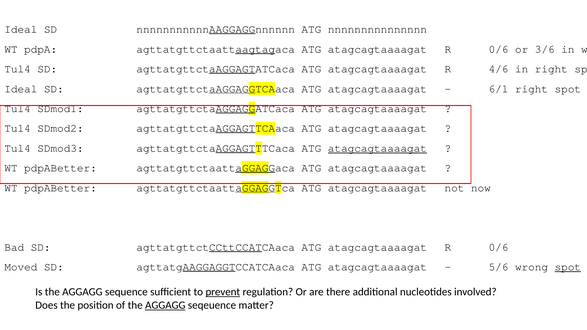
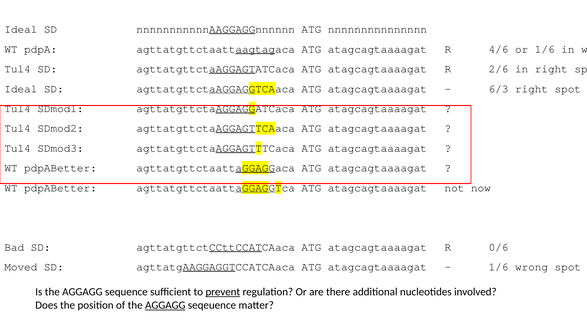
0/6 at (499, 49): 0/6 -> 4/6
or 3/6: 3/6 -> 1/6
4/6: 4/6 -> 2/6
6/1: 6/1 -> 6/3
atagcagtaaaagat at (377, 148) underline: present -> none
5/6 at (499, 267): 5/6 -> 1/6
spot at (568, 267) underline: present -> none
